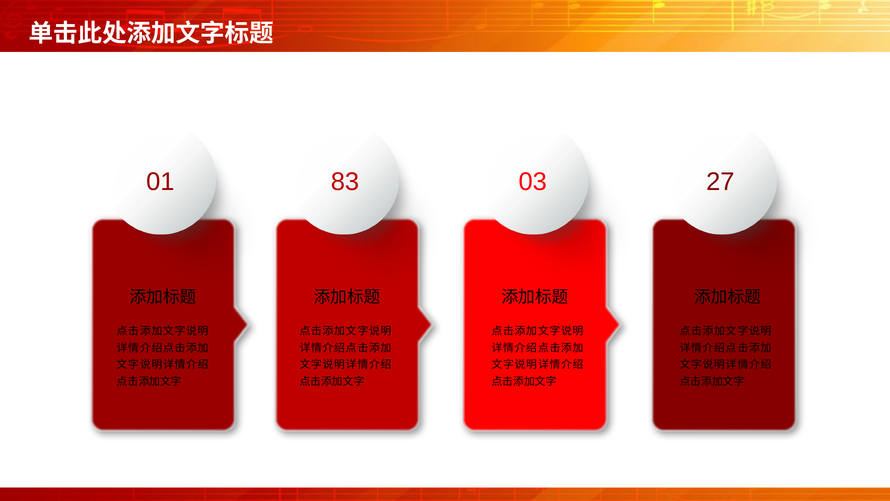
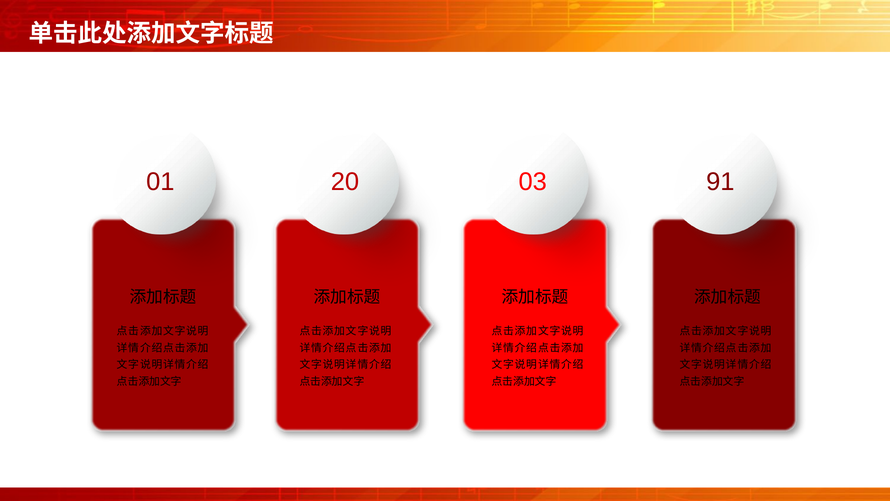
83: 83 -> 20
27: 27 -> 91
